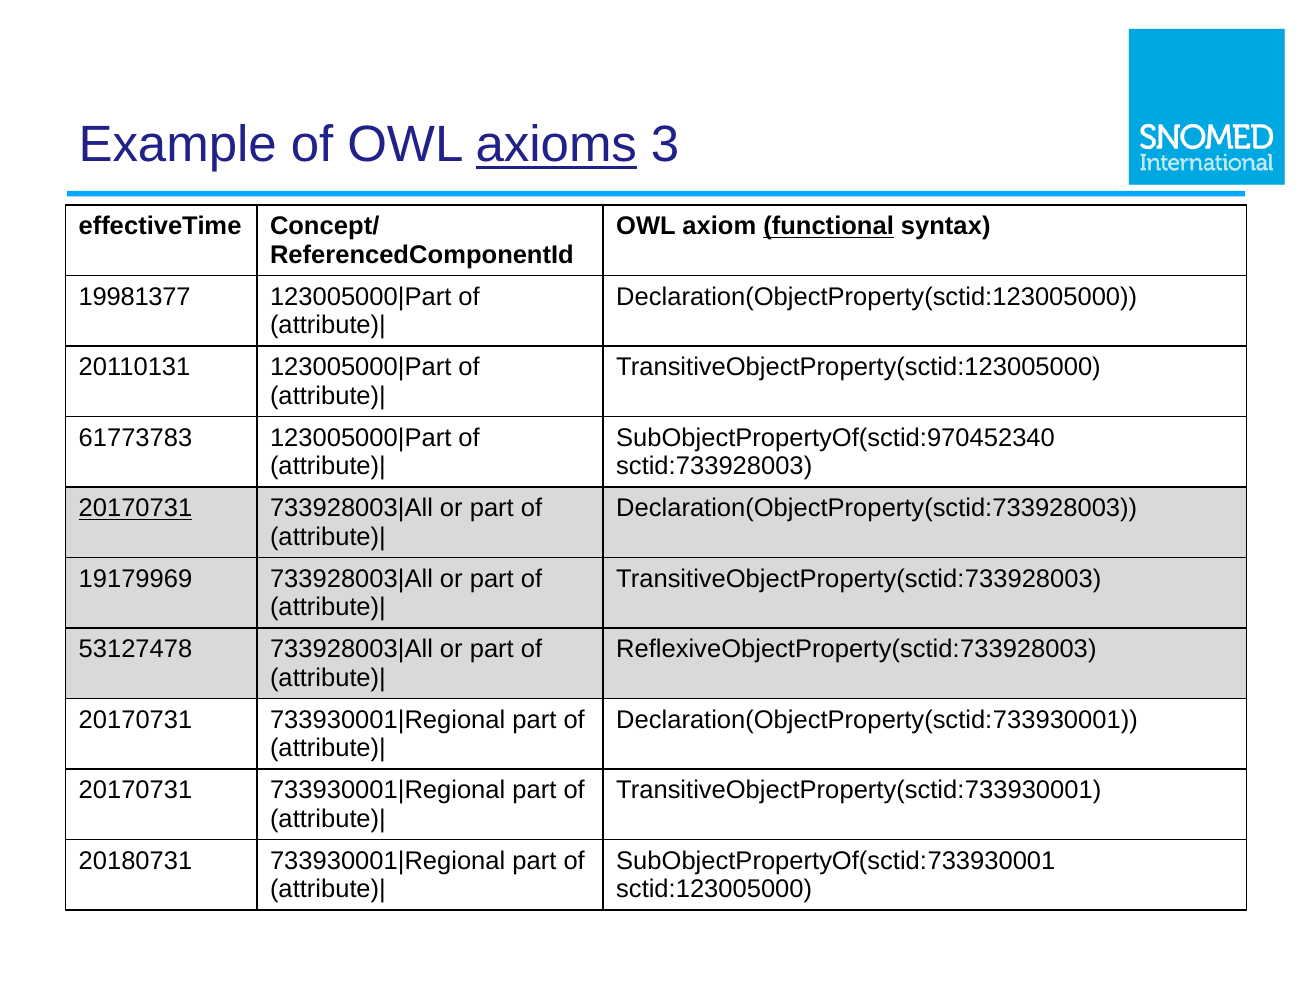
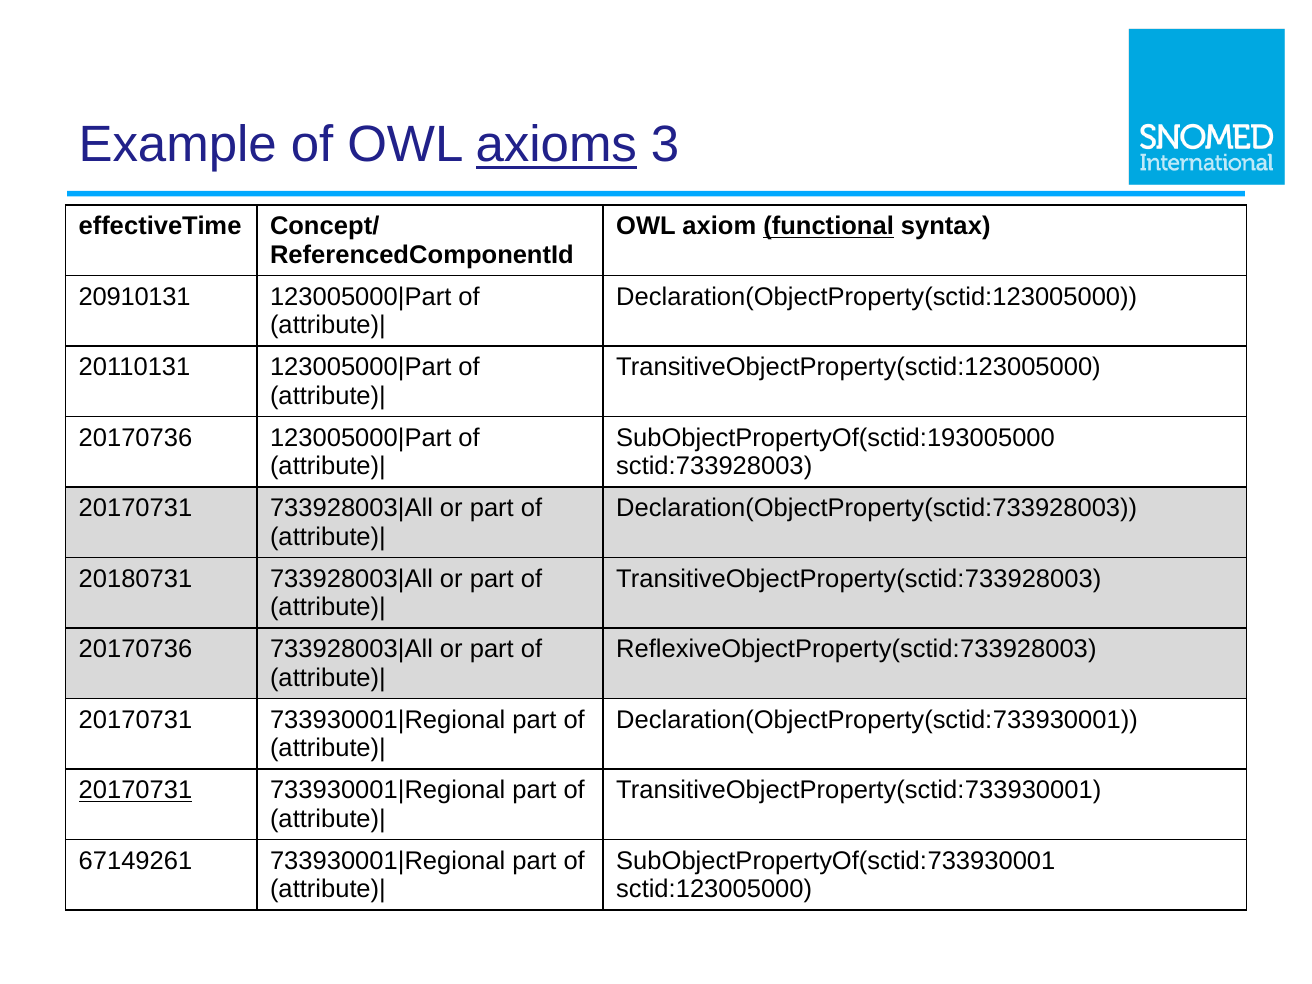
19981377: 19981377 -> 20910131
61773783 at (135, 438): 61773783 -> 20170736
SubObjectPropertyOf(sctid:970452340: SubObjectPropertyOf(sctid:970452340 -> SubObjectPropertyOf(sctid:193005000
20170731 at (135, 508) underline: present -> none
19179969: 19179969 -> 20180731
53127478 at (135, 649): 53127478 -> 20170736
20170731 at (135, 790) underline: none -> present
20180731: 20180731 -> 67149261
